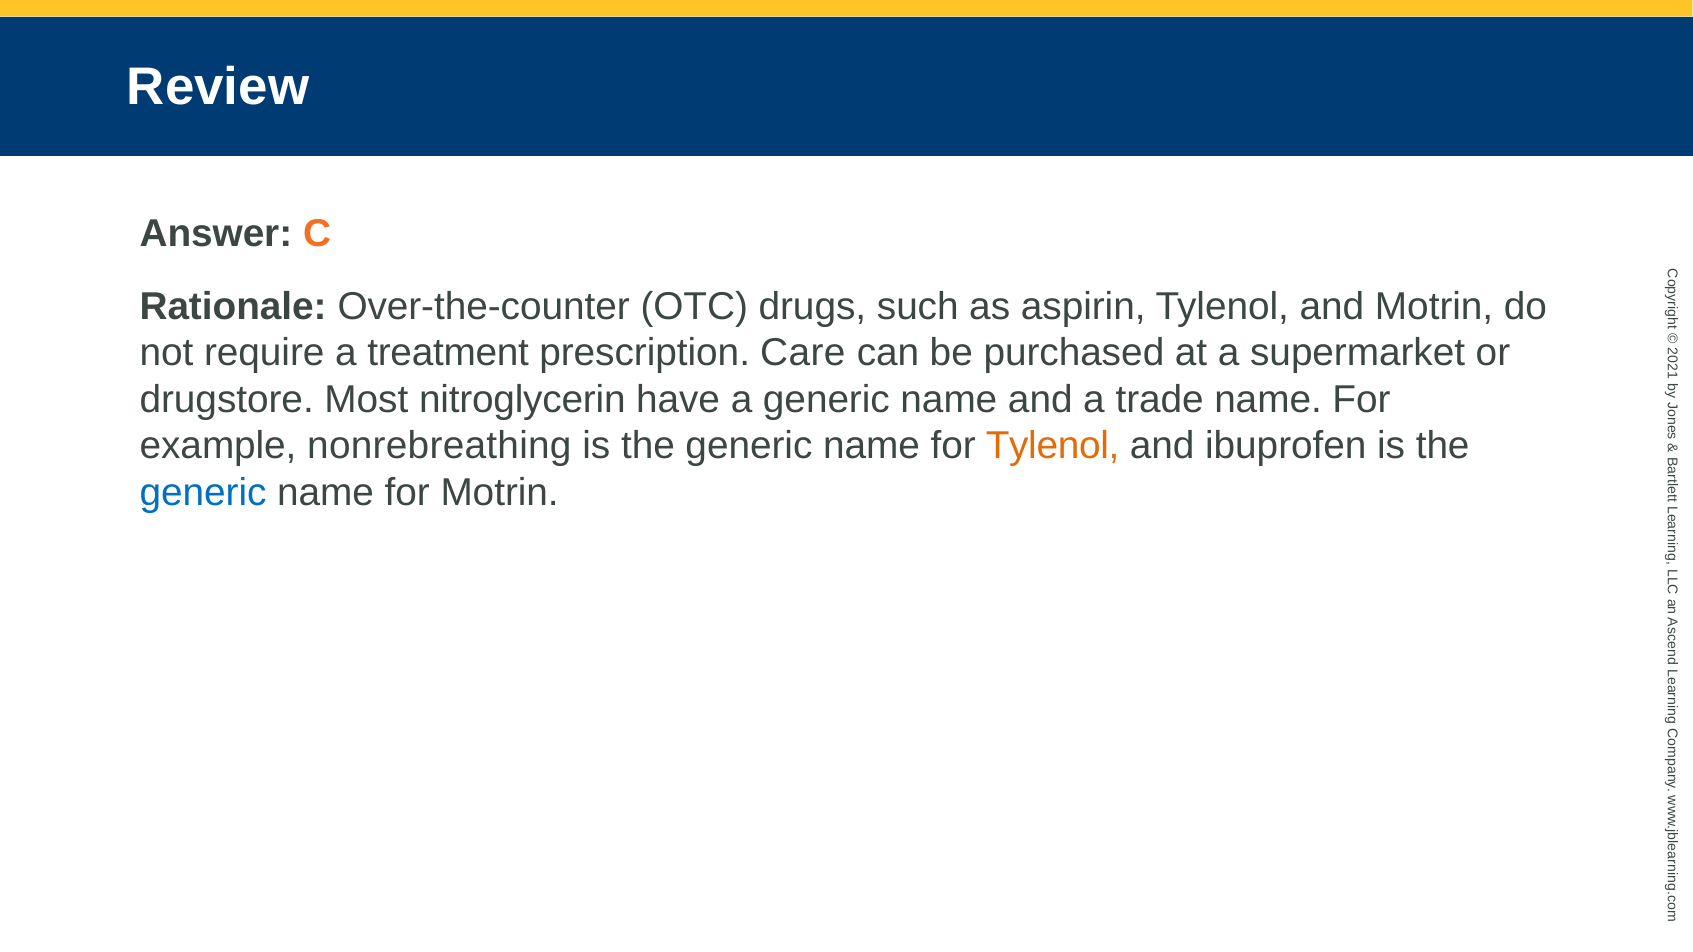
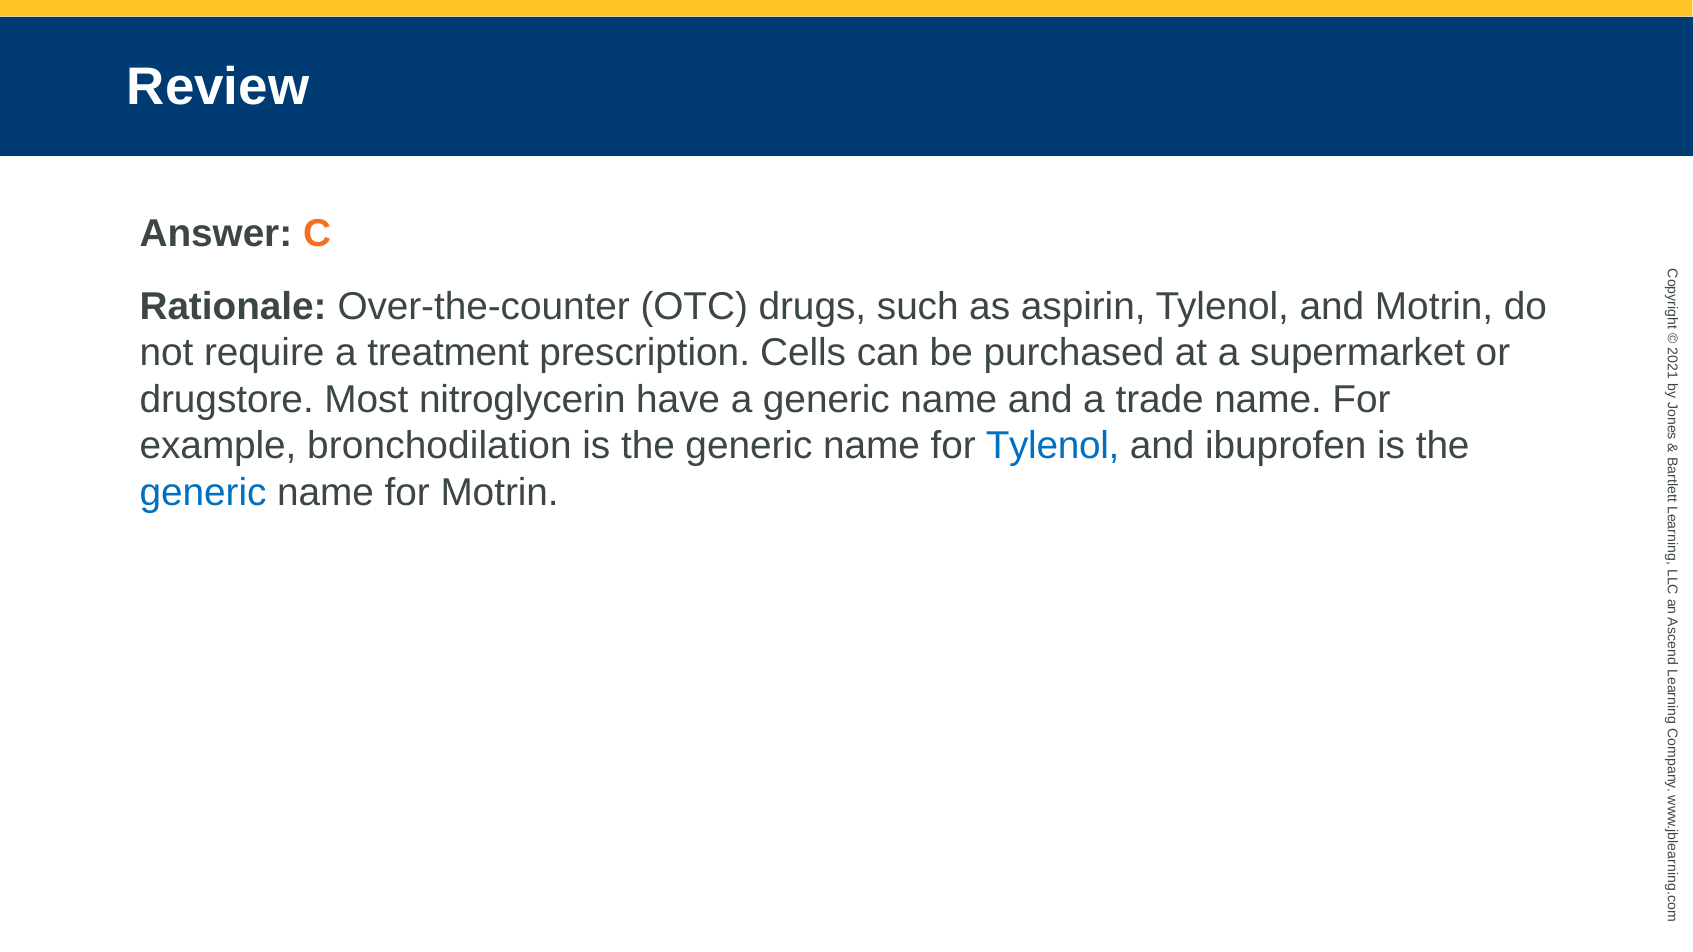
Care: Care -> Cells
nonrebreathing: nonrebreathing -> bronchodilation
Tylenol at (1053, 446) colour: orange -> blue
